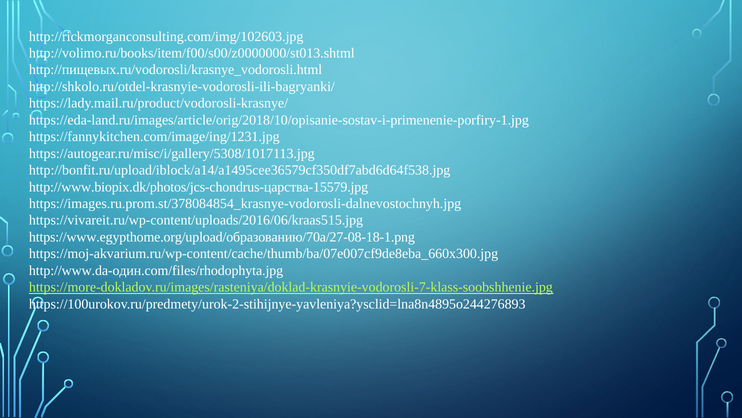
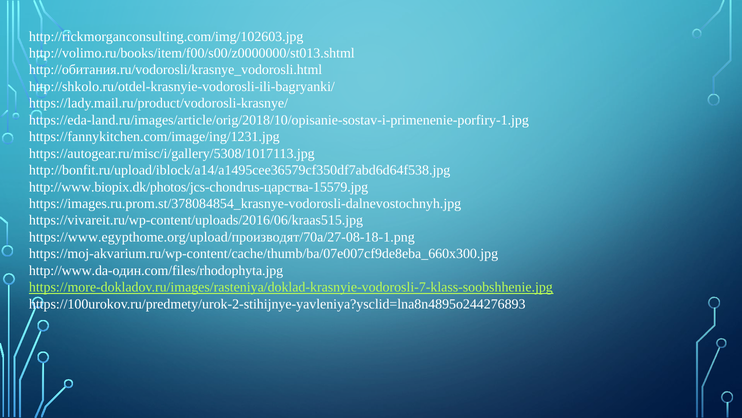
http://пищевых.ru/vodorosli/krasnye_vodorosli.html: http://пищевых.ru/vodorosli/krasnye_vodorosli.html -> http://обитания.ru/vodorosli/krasnye_vodorosli.html
https://www.egypthome.org/upload/образованию/70a/27-08-18-1.png: https://www.egypthome.org/upload/образованию/70a/27-08-18-1.png -> https://www.egypthome.org/upload/производят/70a/27-08-18-1.png
